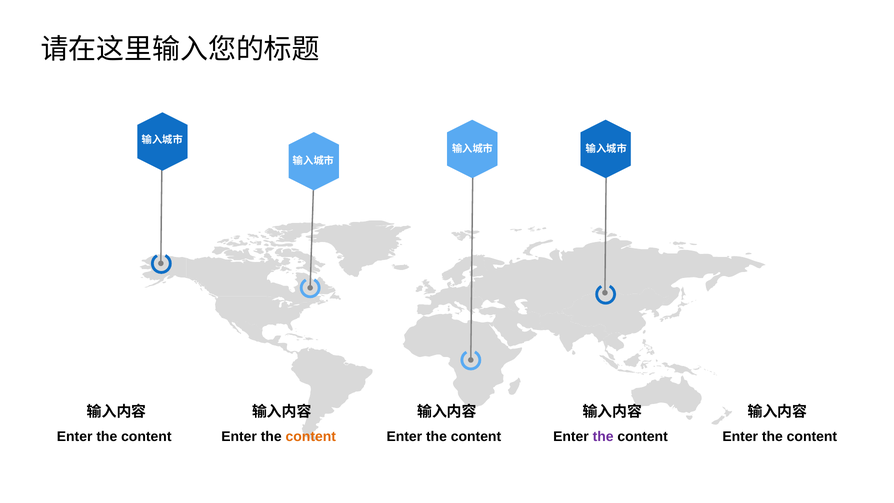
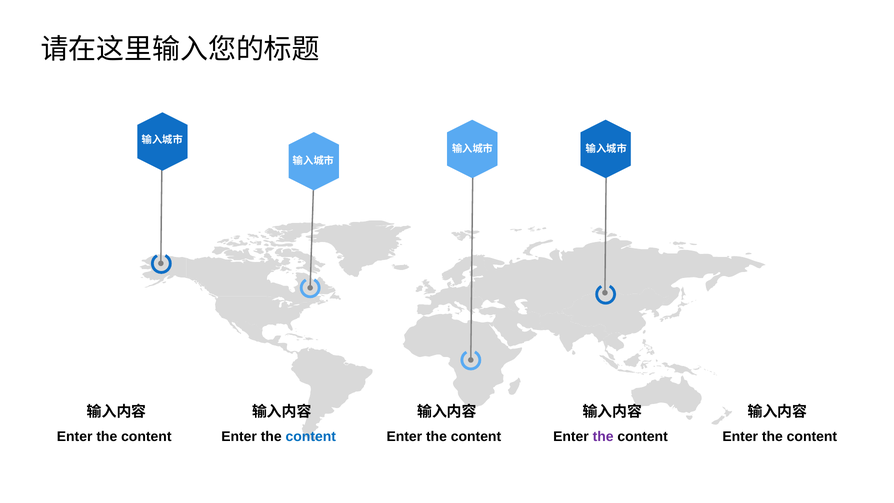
content at (311, 436) colour: orange -> blue
